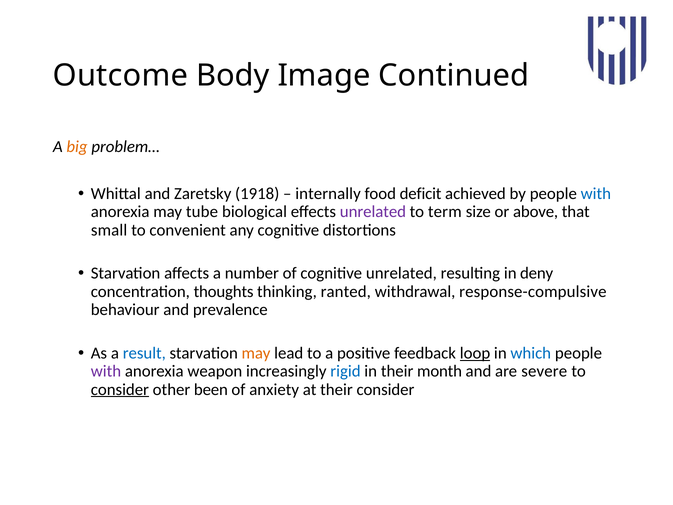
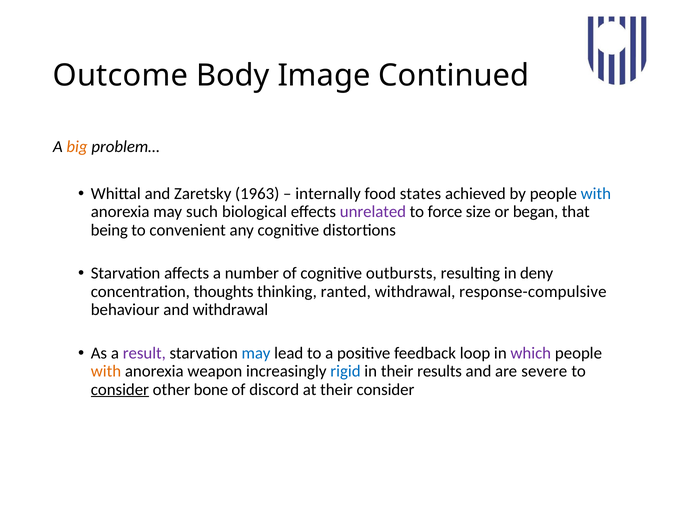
1918: 1918 -> 1963
deficit: deficit -> states
tube: tube -> such
term: term -> force
above: above -> began
small: small -> being
cognitive unrelated: unrelated -> outbursts
and prevalence: prevalence -> withdrawal
result colour: blue -> purple
may at (256, 353) colour: orange -> blue
loop underline: present -> none
which colour: blue -> purple
with at (106, 371) colour: purple -> orange
month: month -> results
been: been -> bone
anxiety: anxiety -> discord
